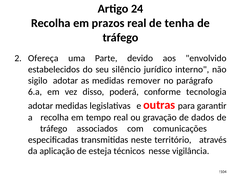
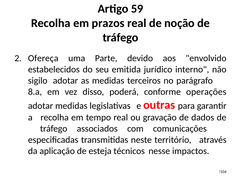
24: 24 -> 59
tenha: tenha -> noção
silêncio: silêncio -> emitida
remover: remover -> terceiros
6.a: 6.a -> 8.a
tecnologia: tecnologia -> operações
vigilância: vigilância -> impactos
